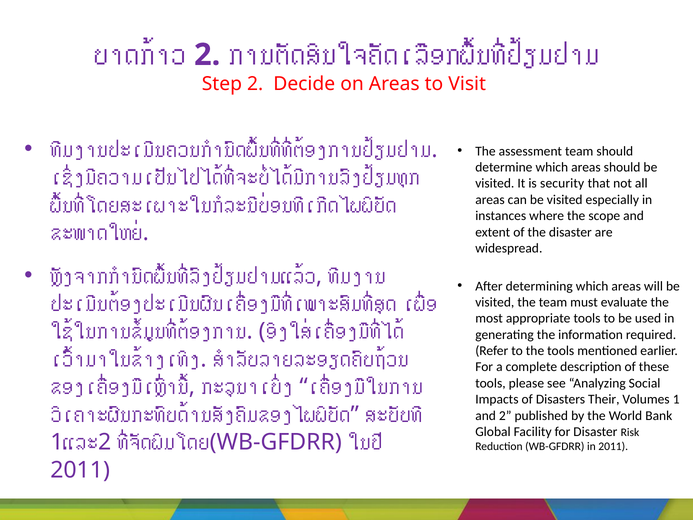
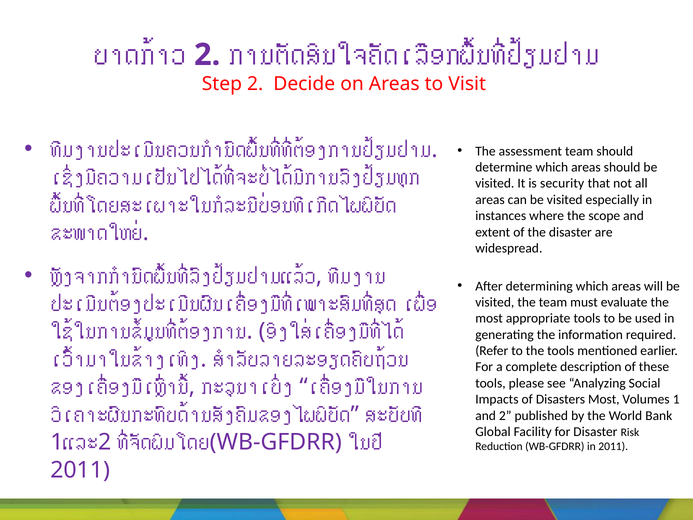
Disasters Their: Their -> Most
